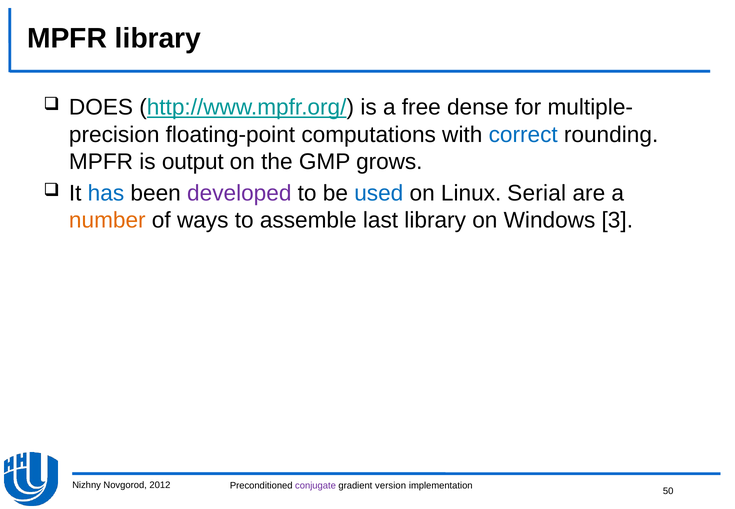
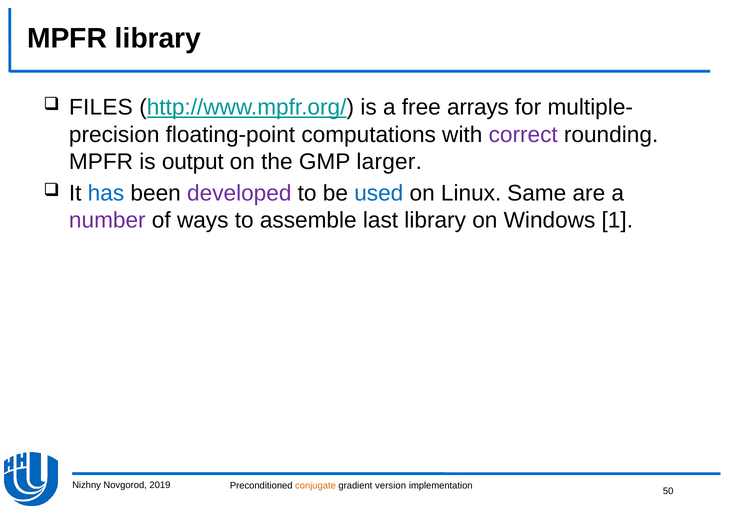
DOES: DOES -> FILES
dense: dense -> arrays
correct colour: blue -> purple
grows: grows -> larger
Serial: Serial -> Same
number colour: orange -> purple
3: 3 -> 1
2012: 2012 -> 2019
conjugate colour: purple -> orange
